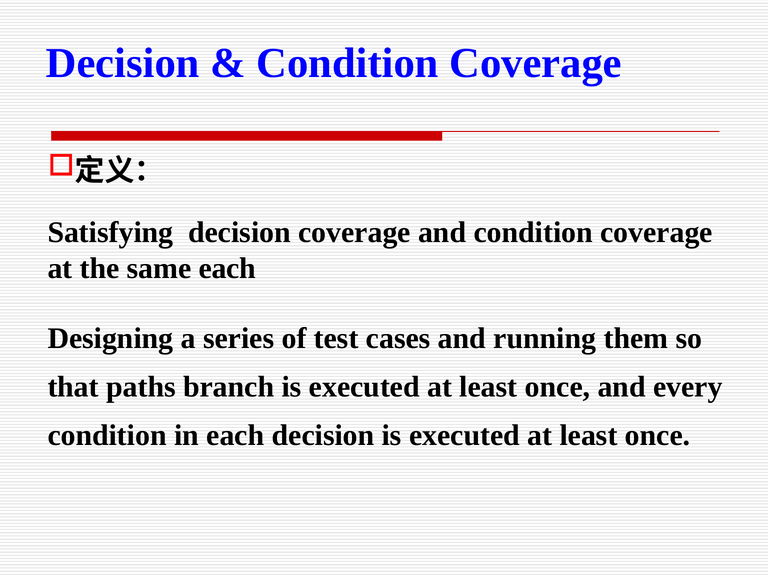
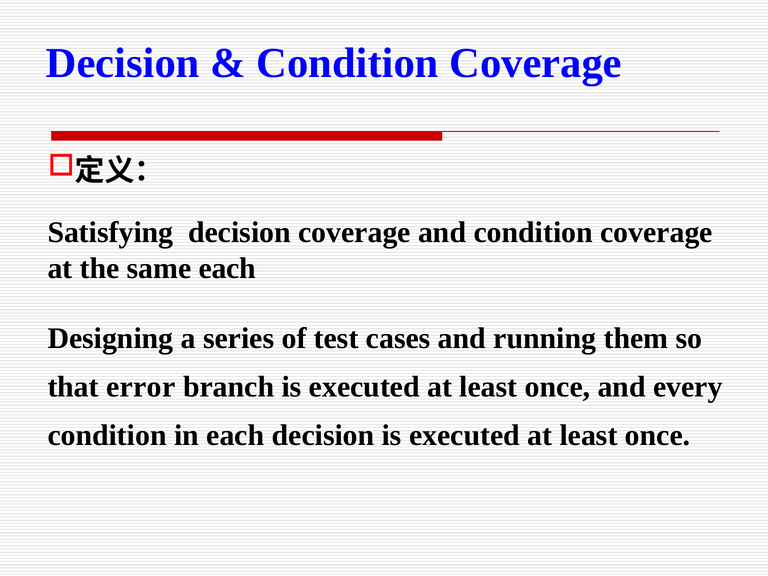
paths: paths -> error
